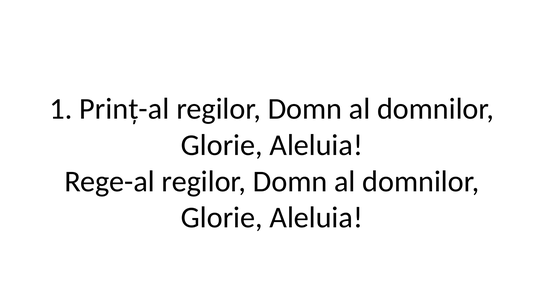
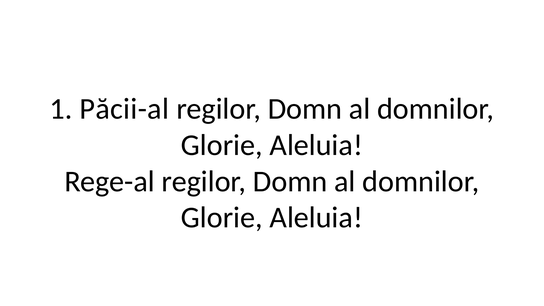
Prinț-al: Prinț-al -> Păcii-al
